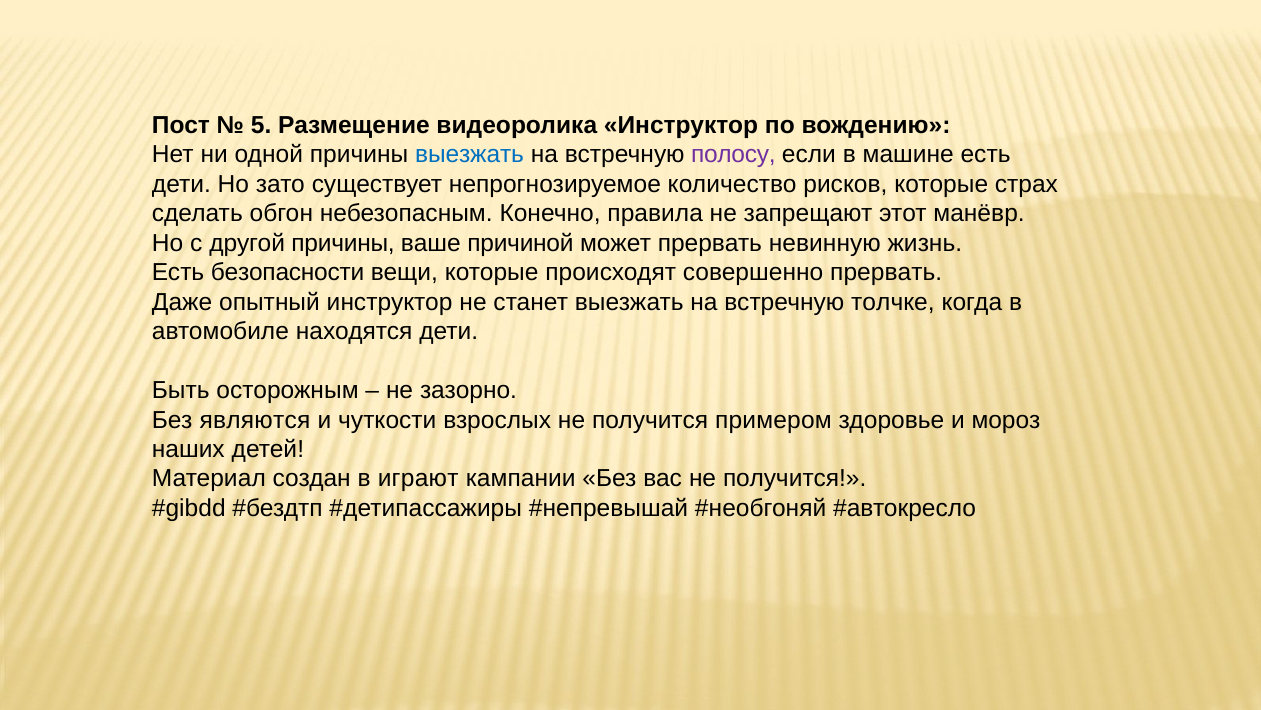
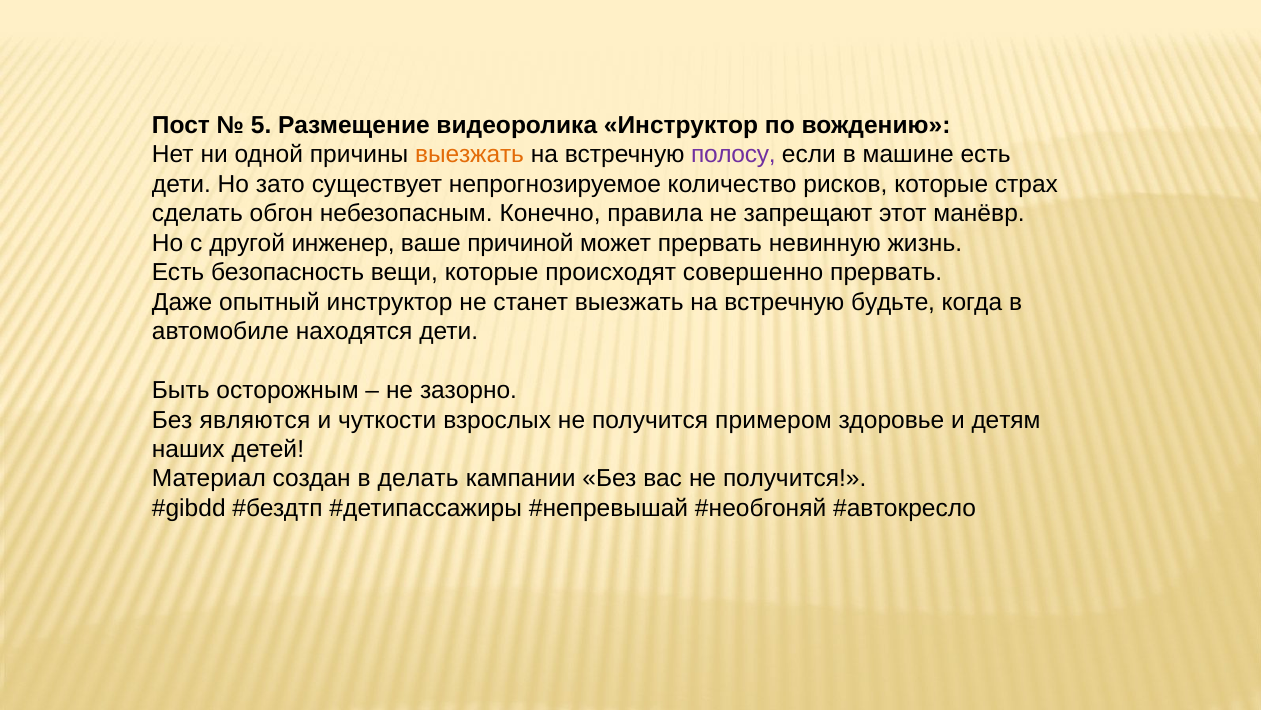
выезжать at (470, 155) colour: blue -> orange
другой причины: причины -> инженер
безопасности: безопасности -> безопасность
толчке: толчке -> будьте
мороз: мороз -> детям
играют: играют -> делать
